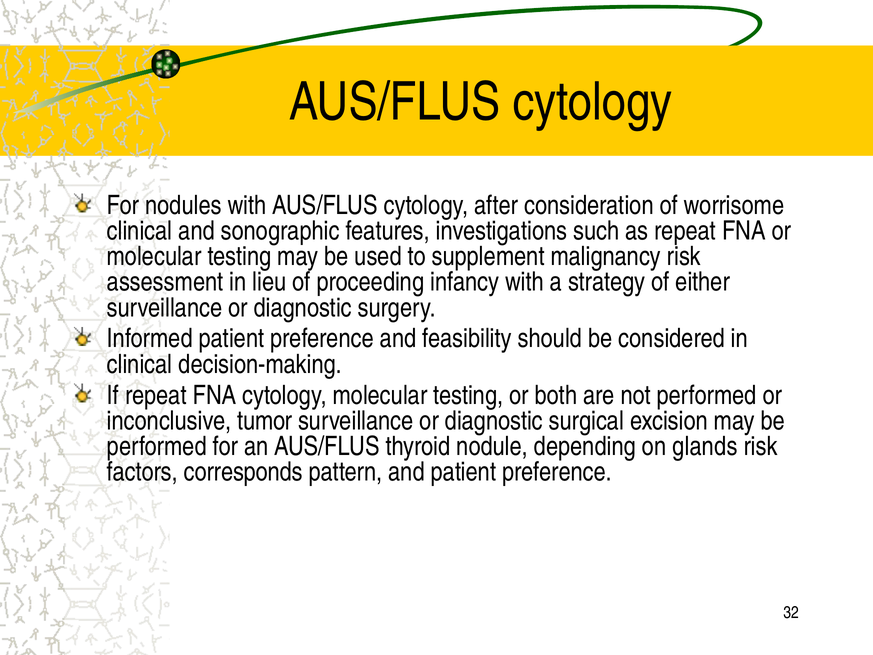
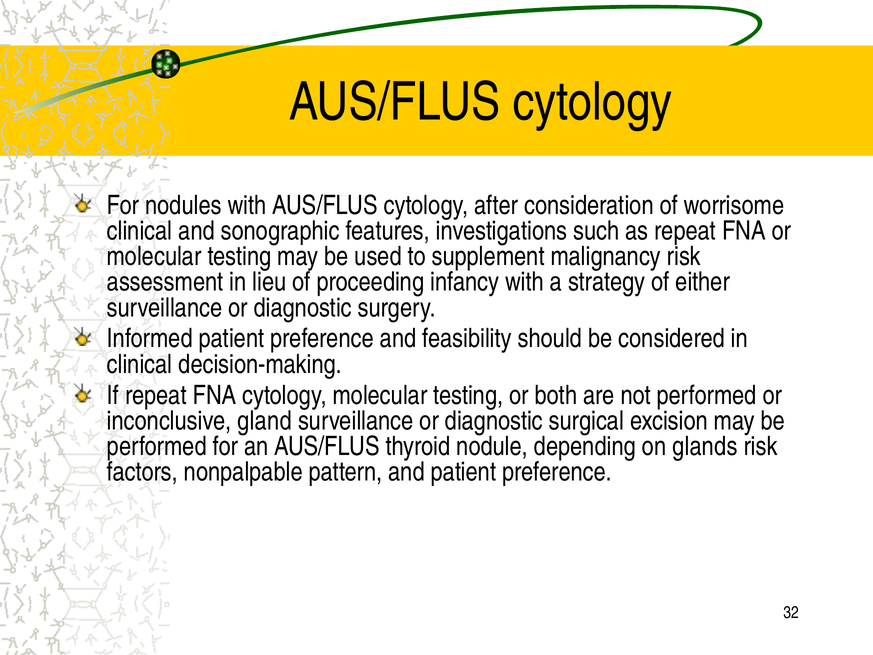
tumor: tumor -> gland
corresponds: corresponds -> nonpalpable
